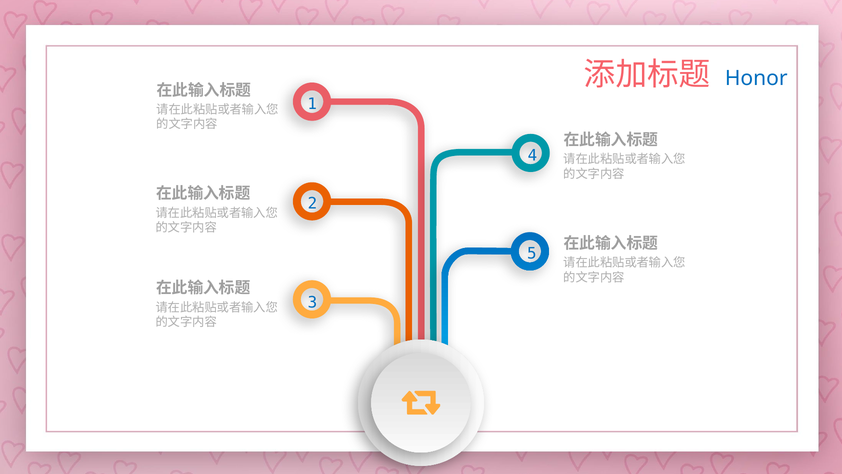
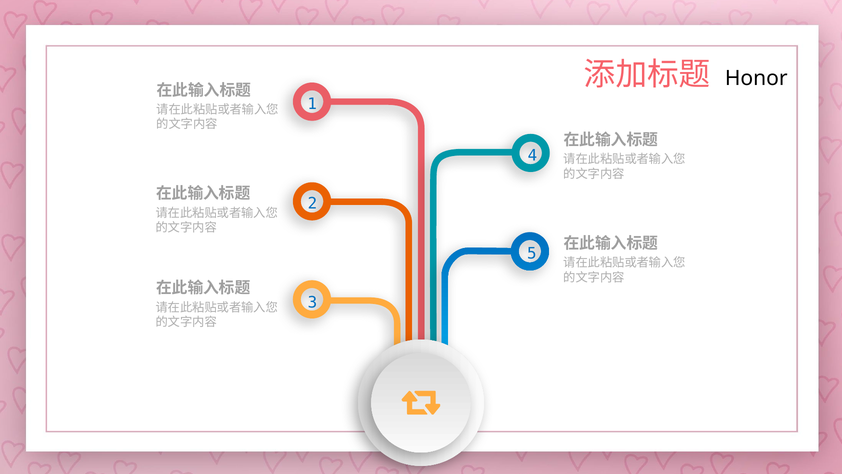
Honor colour: blue -> black
